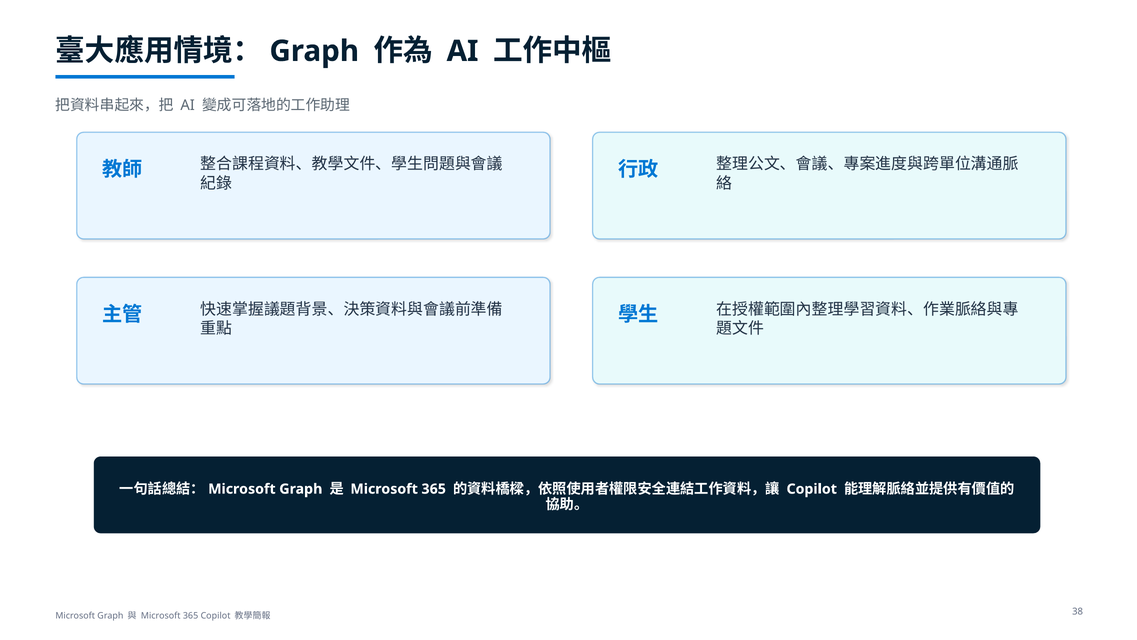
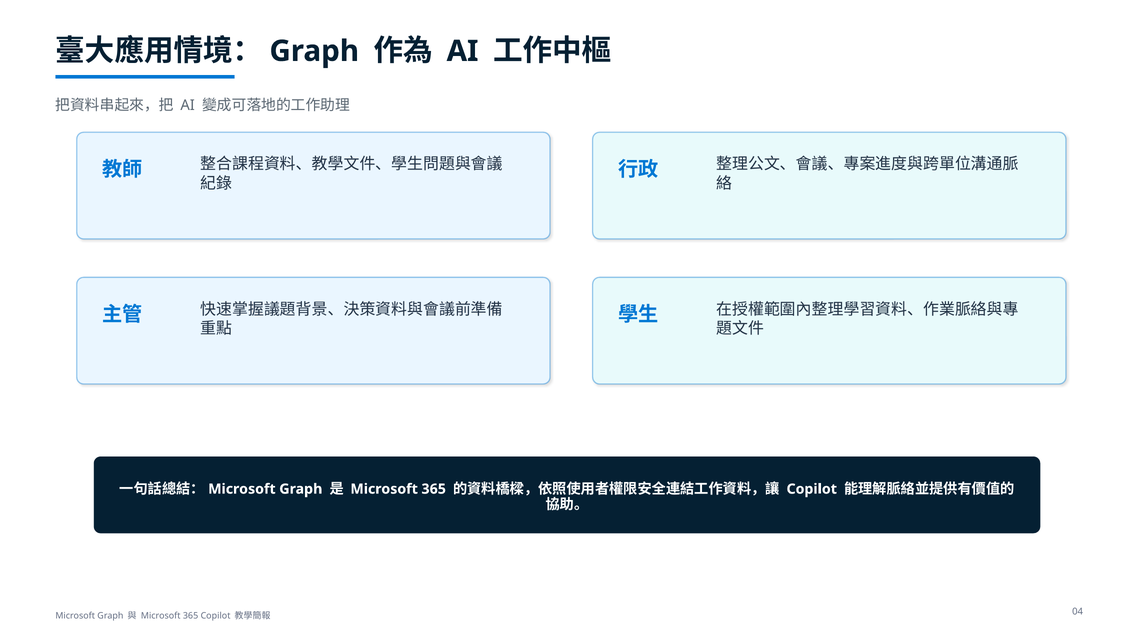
38: 38 -> 04
